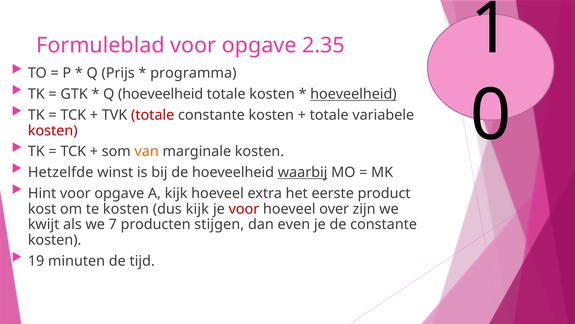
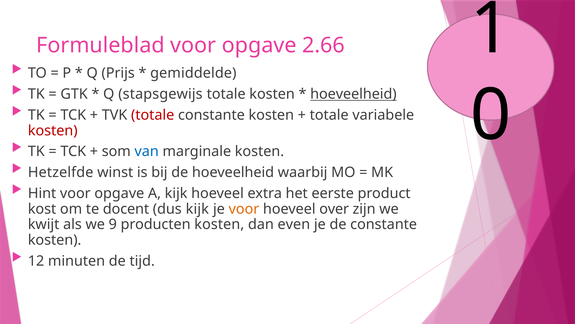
2.35: 2.35 -> 2.66
programma: programma -> gemiddelde
Q hoeveelheid: hoeveelheid -> stapsgewijs
van colour: orange -> blue
waarbij underline: present -> none
te kosten: kosten -> docent
voor at (244, 209) colour: red -> orange
7: 7 -> 9
producten stijgen: stijgen -> kosten
19: 19 -> 12
